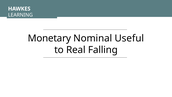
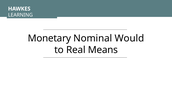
Useful: Useful -> Would
Falling: Falling -> Means
